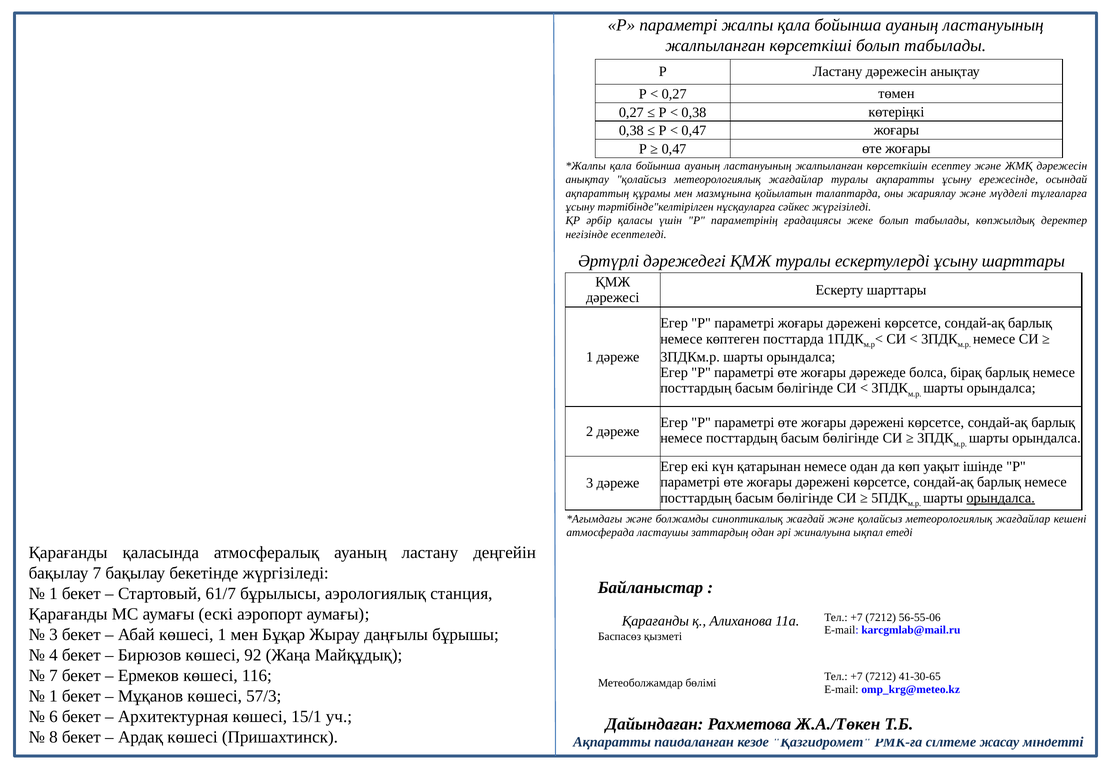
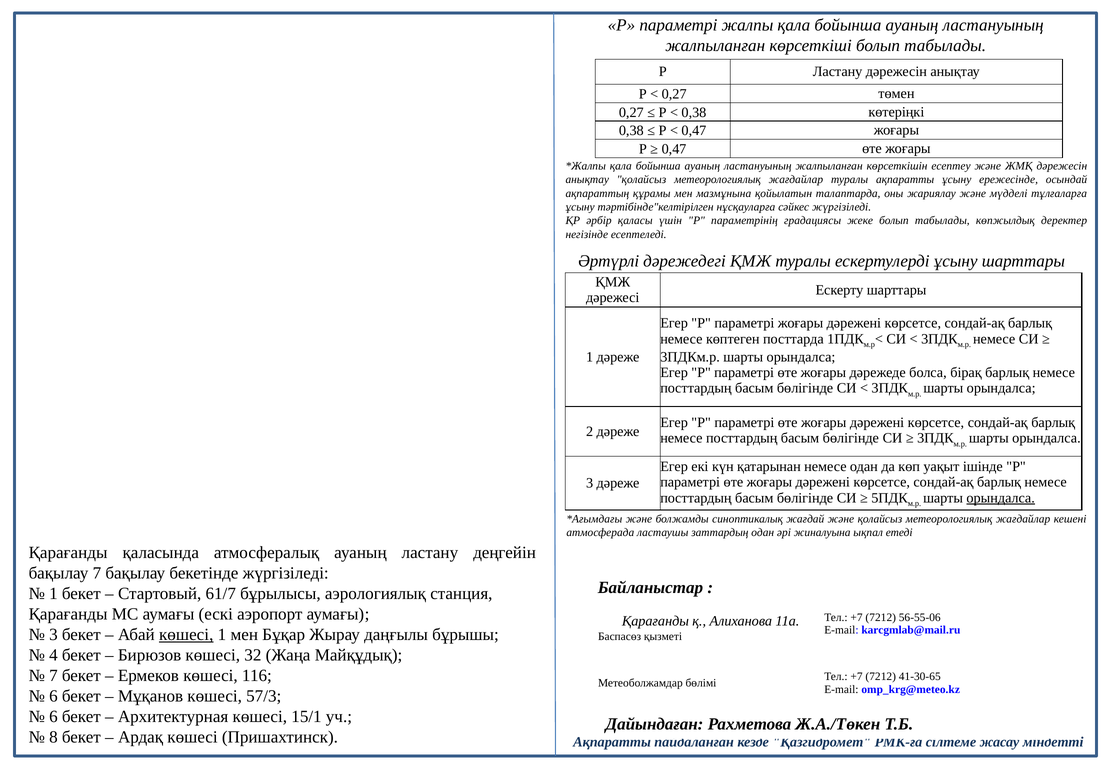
көшесі at (186, 635) underline: none -> present
92: 92 -> 32
1 at (53, 696): 1 -> 6
